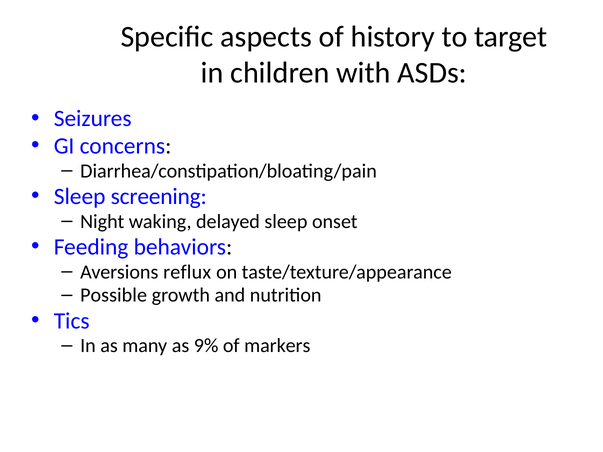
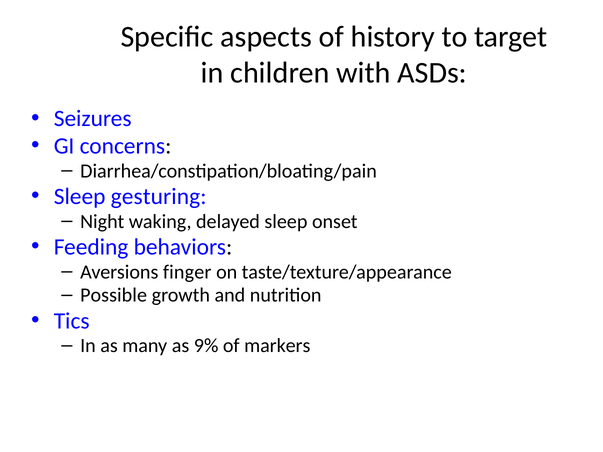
screening: screening -> gesturing
reflux: reflux -> finger
